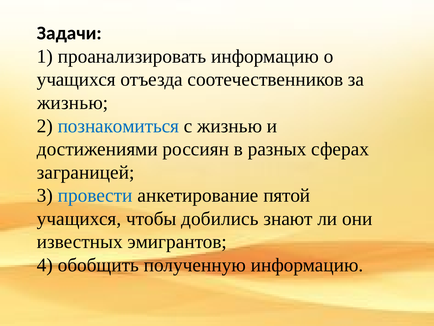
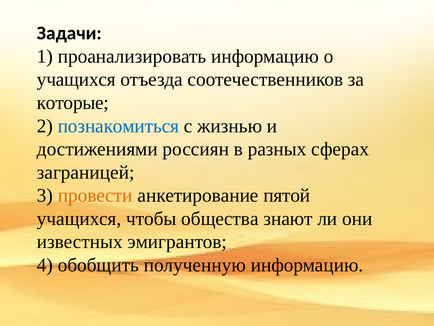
жизнью at (73, 103): жизнью -> которые
провести colour: blue -> orange
добились: добились -> общества
